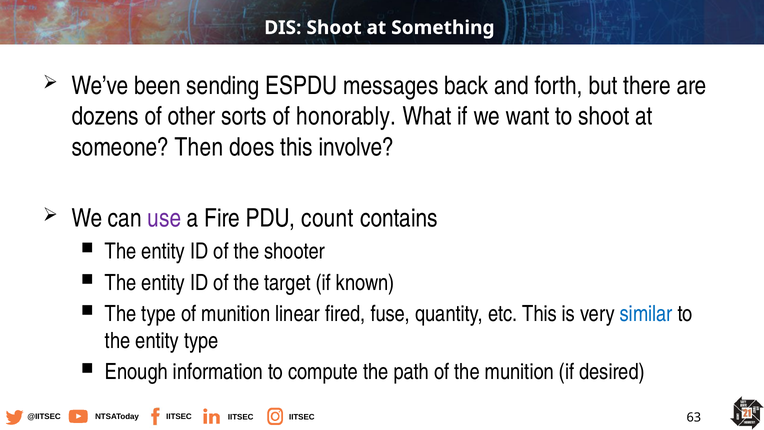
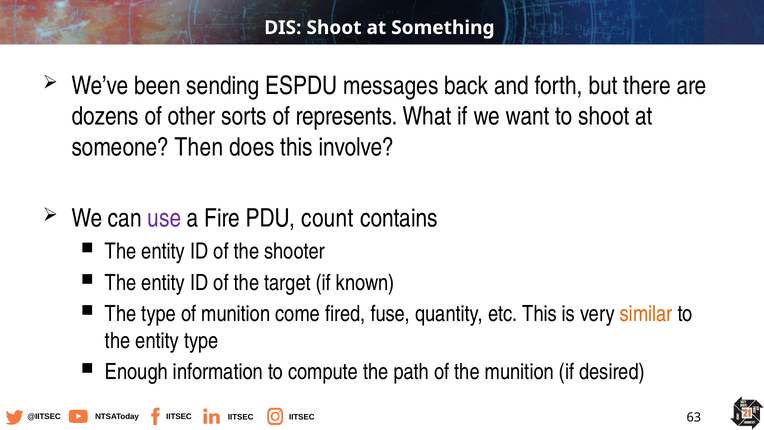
honorably: honorably -> represents
linear: linear -> come
similar colour: blue -> orange
